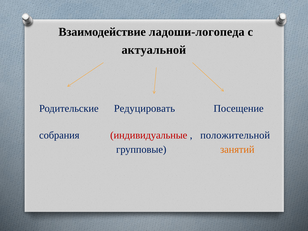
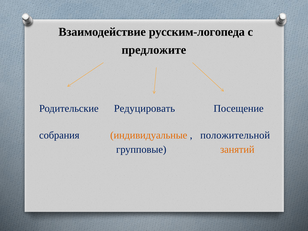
ладоши-логопеда: ладоши-логопеда -> русским-логопеда
актуальной: актуальной -> предложите
индивидуальные colour: red -> orange
